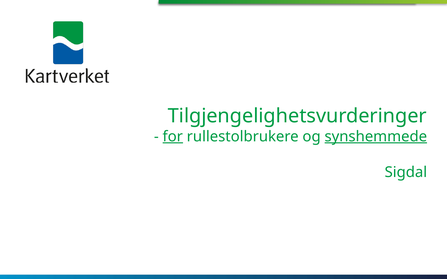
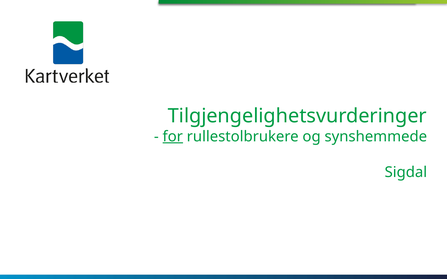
synshemmede underline: present -> none
